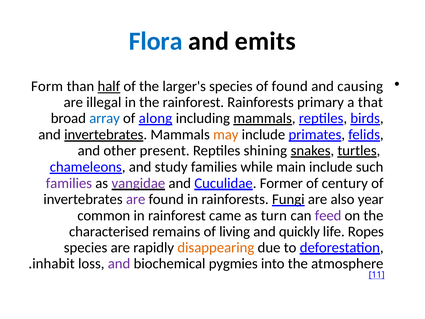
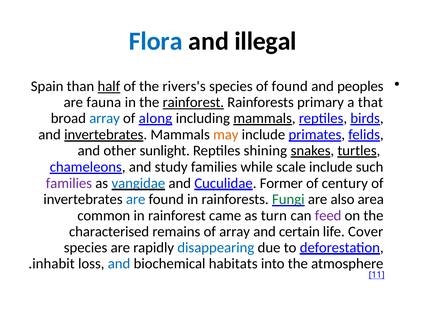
emits: emits -> illegal
Form: Form -> Spain
larger's: larger's -> rivers's
causing: causing -> peoples
illegal: illegal -> fauna
rainforest at (193, 102) underline: none -> present
present: present -> sunlight
main: main -> scale
vangidae colour: purple -> blue
are at (136, 199) colour: purple -> blue
Fungi colour: black -> green
year: year -> area
of living: living -> array
quickly: quickly -> certain
Ropes: Ropes -> Cover
disappearing colour: orange -> blue
and at (119, 263) colour: purple -> blue
pygmies: pygmies -> habitats
